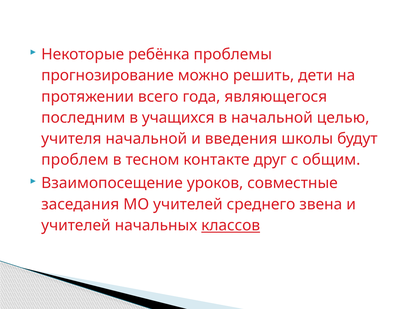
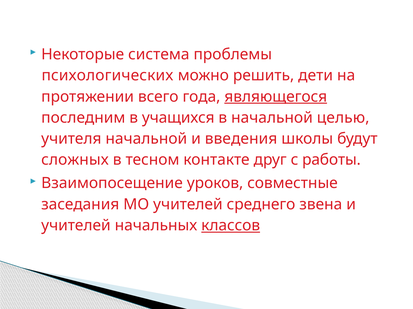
ребёнка: ребёнка -> система
прогнозирование: прогнозирование -> психологических
являющегося underline: none -> present
проблем: проблем -> сложных
общим: общим -> работы
